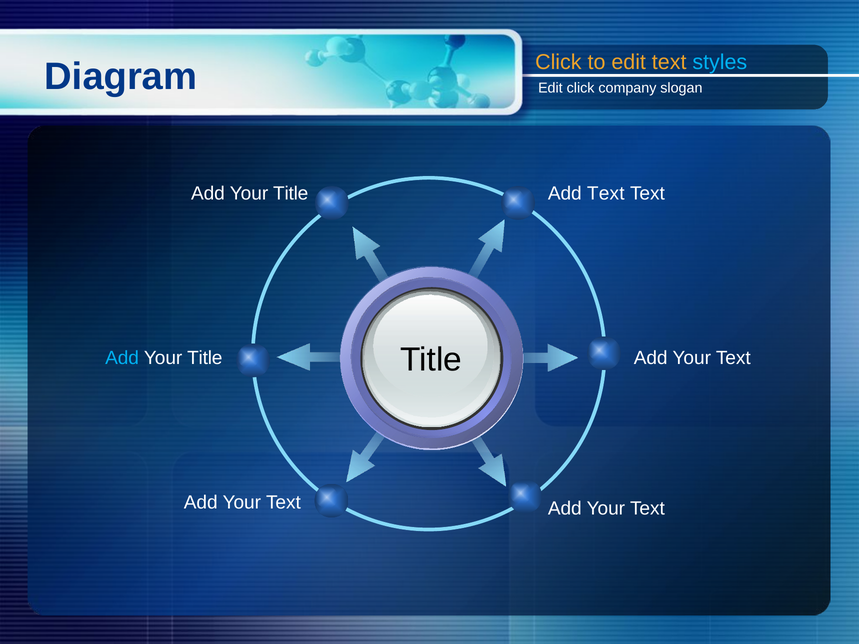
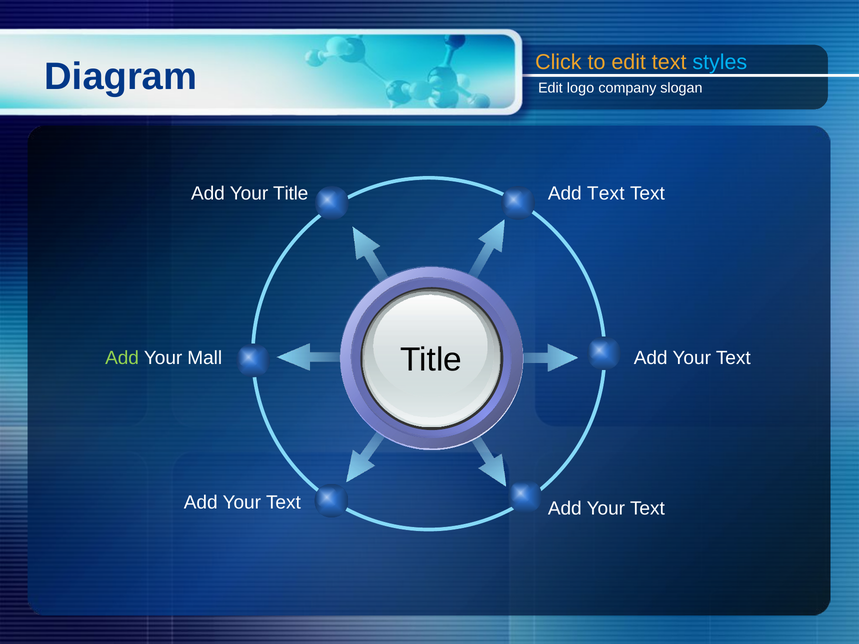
Edit click: click -> logo
Add at (122, 358) colour: light blue -> light green
Title at (205, 358): Title -> Mall
